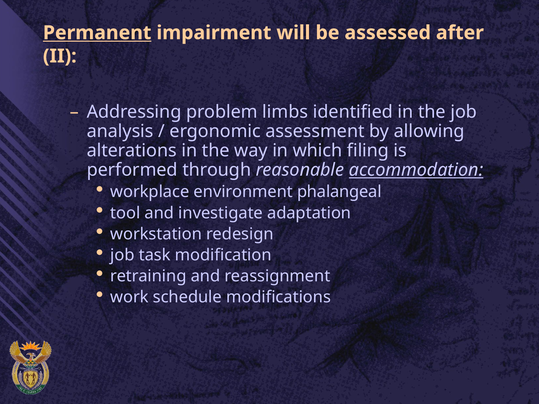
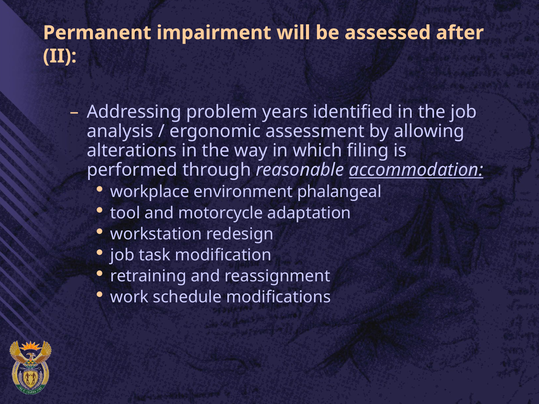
Permanent underline: present -> none
limbs: limbs -> years
investigate: investigate -> motorcycle
